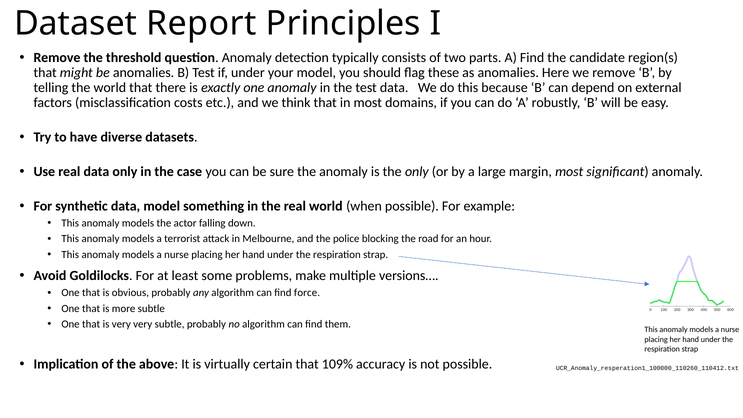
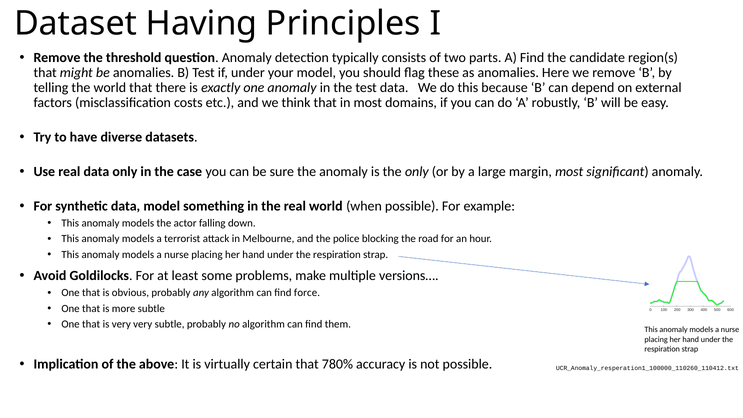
Report: Report -> Having
109%: 109% -> 780%
